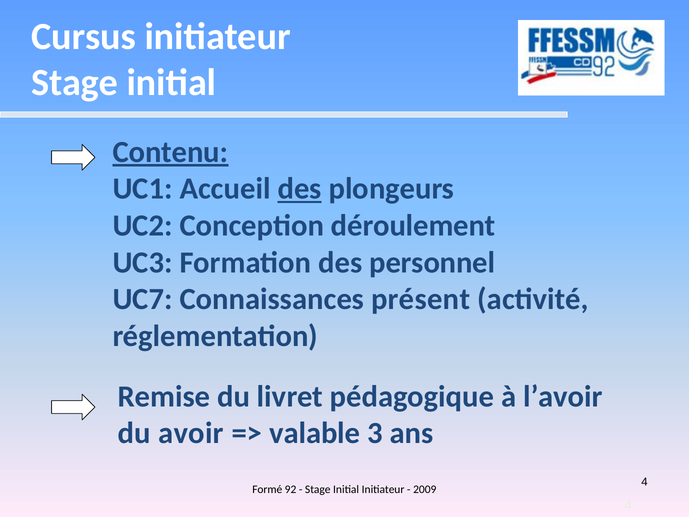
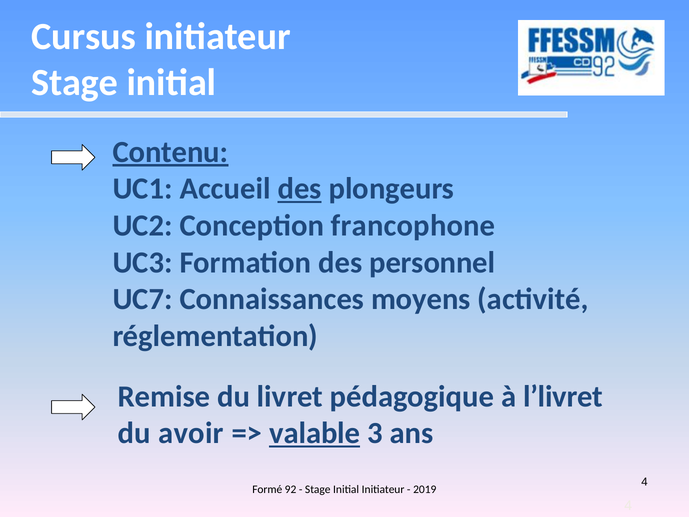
déroulement: déroulement -> francophone
présent: présent -> moyens
l’avoir: l’avoir -> l’livret
valable underline: none -> present
2009: 2009 -> 2019
